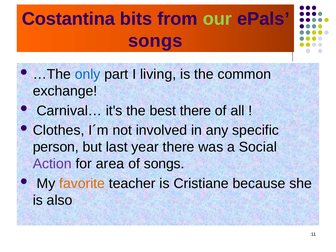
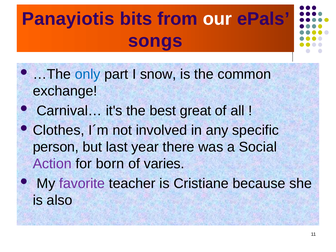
Costantina: Costantina -> Panayiotis
our colour: light green -> white
living: living -> snow
best there: there -> great
area: area -> born
of songs: songs -> varies
favorite colour: orange -> purple
